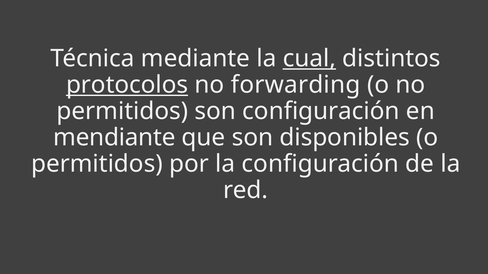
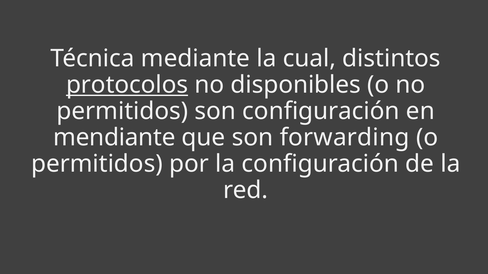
cual underline: present -> none
forwarding: forwarding -> disponibles
disponibles: disponibles -> forwarding
